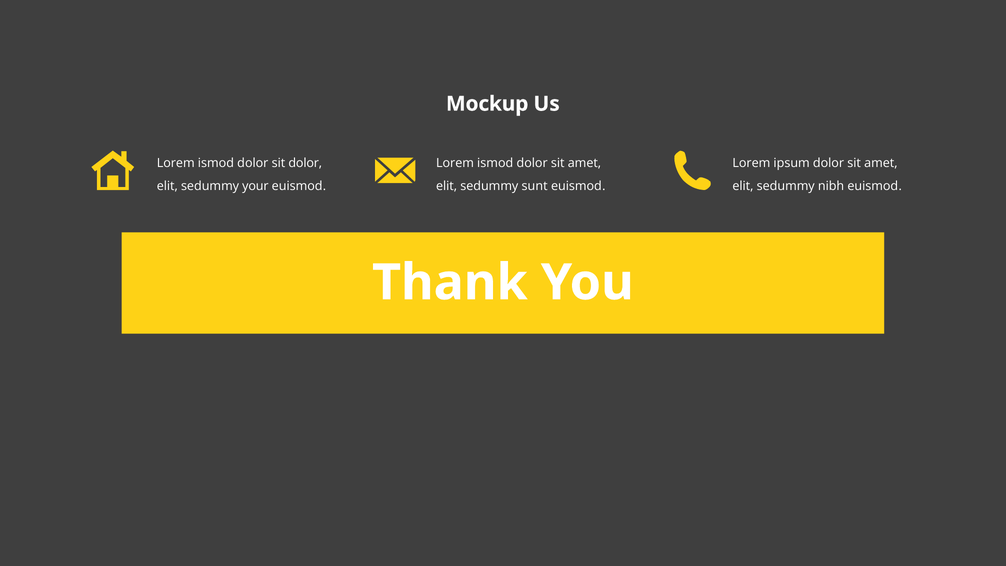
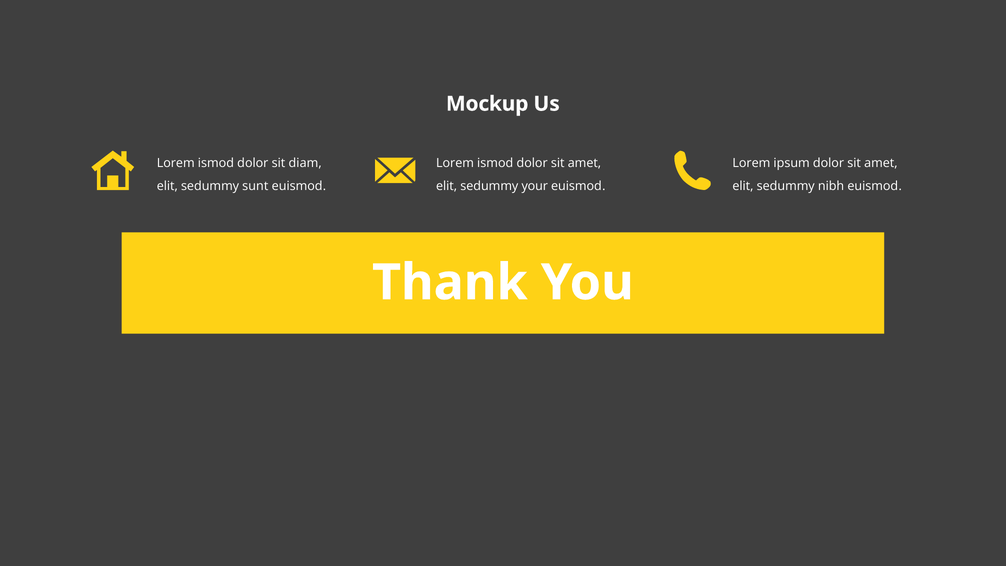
sit dolor: dolor -> diam
your: your -> sunt
sunt: sunt -> your
